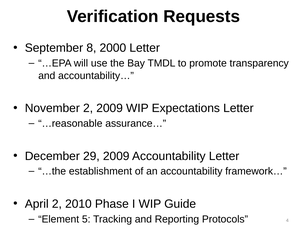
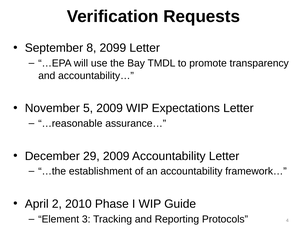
2000: 2000 -> 2099
November 2: 2 -> 5
5: 5 -> 3
